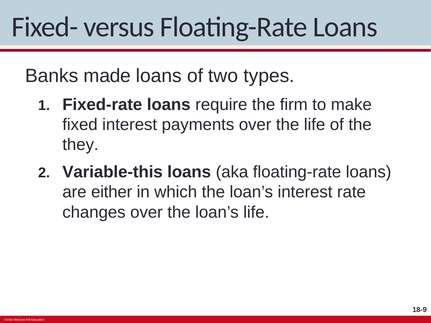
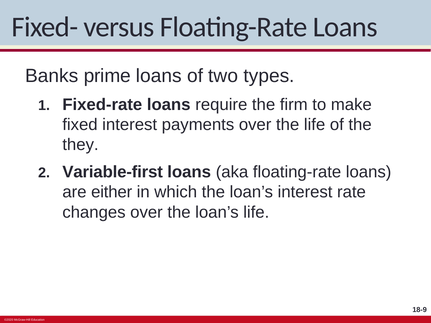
made: made -> prime
Variable-this: Variable-this -> Variable-first
